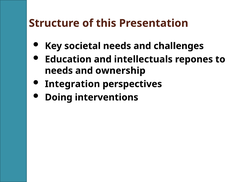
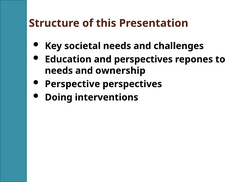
and intellectuals: intellectuals -> perspectives
Integration: Integration -> Perspective
